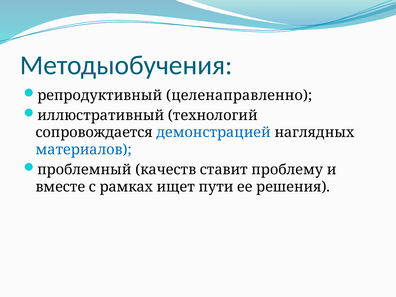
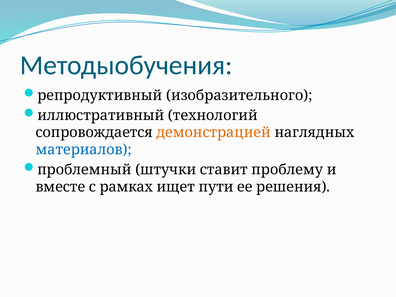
целенаправленно: целенаправленно -> изобразительного
демонстрацией colour: blue -> orange
качеств: качеств -> штучки
